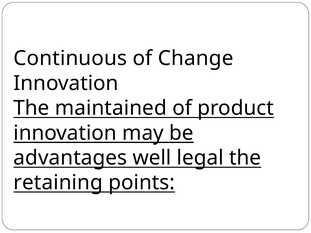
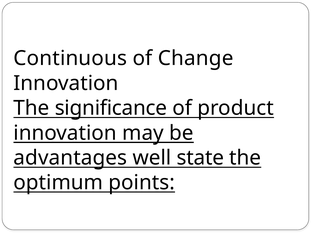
maintained: maintained -> significance
legal: legal -> state
retaining: retaining -> optimum
